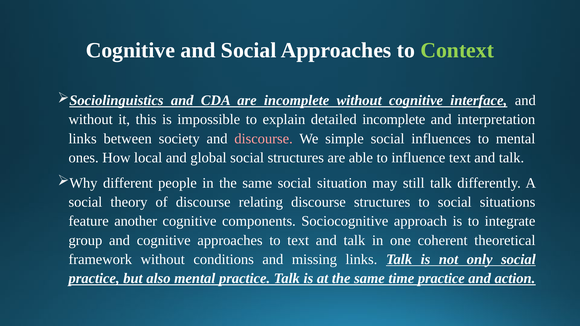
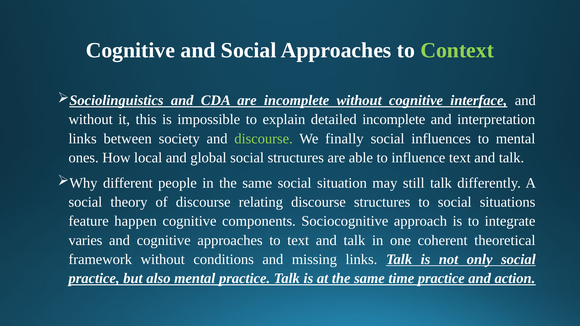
discourse at (264, 139) colour: pink -> light green
simple: simple -> finally
another: another -> happen
group: group -> varies
